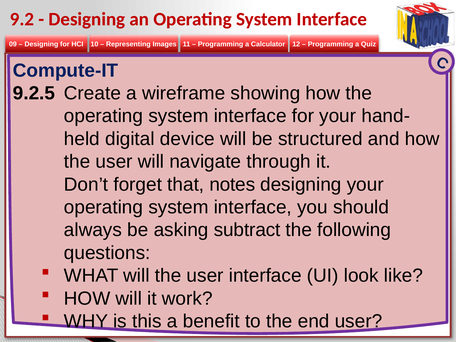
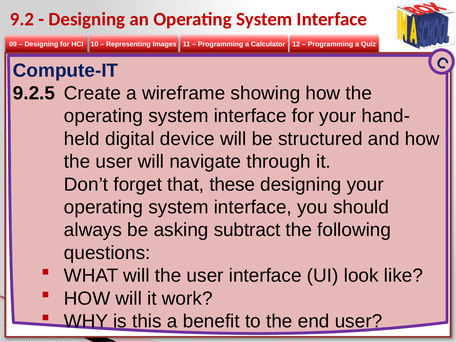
notes: notes -> these
